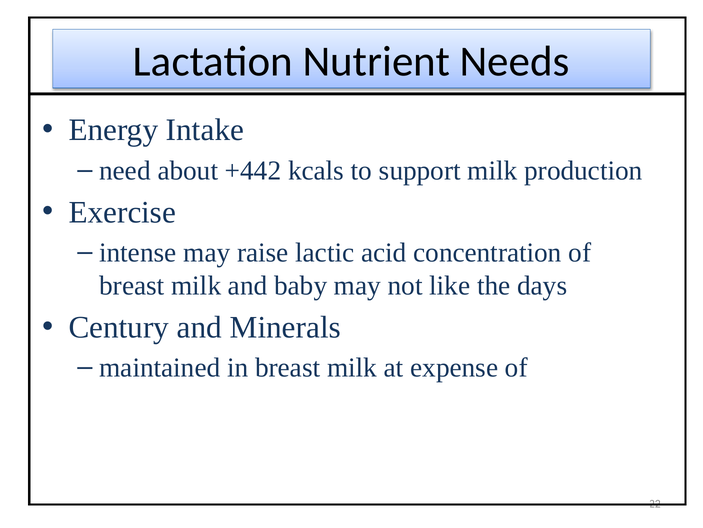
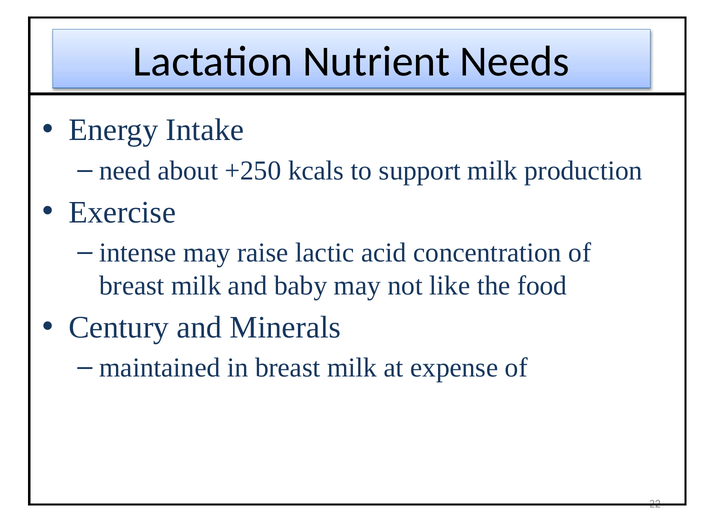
+442: +442 -> +250
days: days -> food
